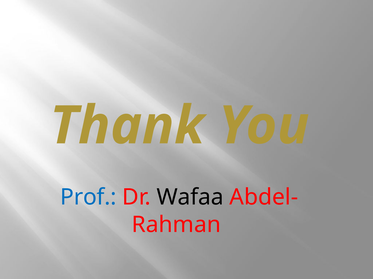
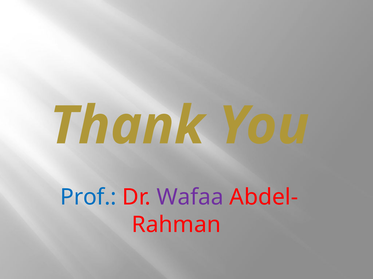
Wafaa colour: black -> purple
